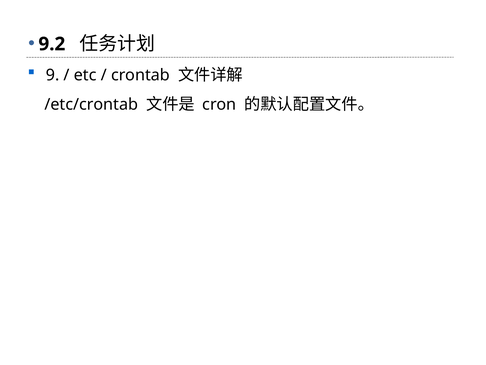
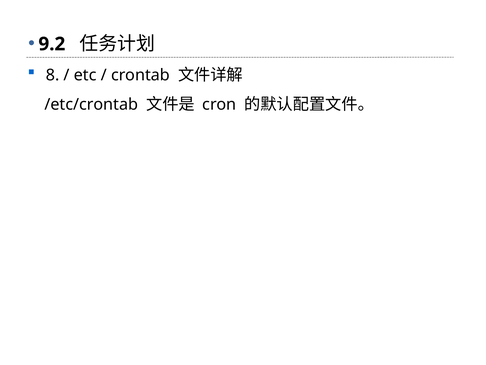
9: 9 -> 8
